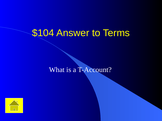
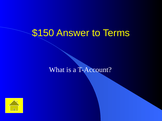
$104: $104 -> $150
